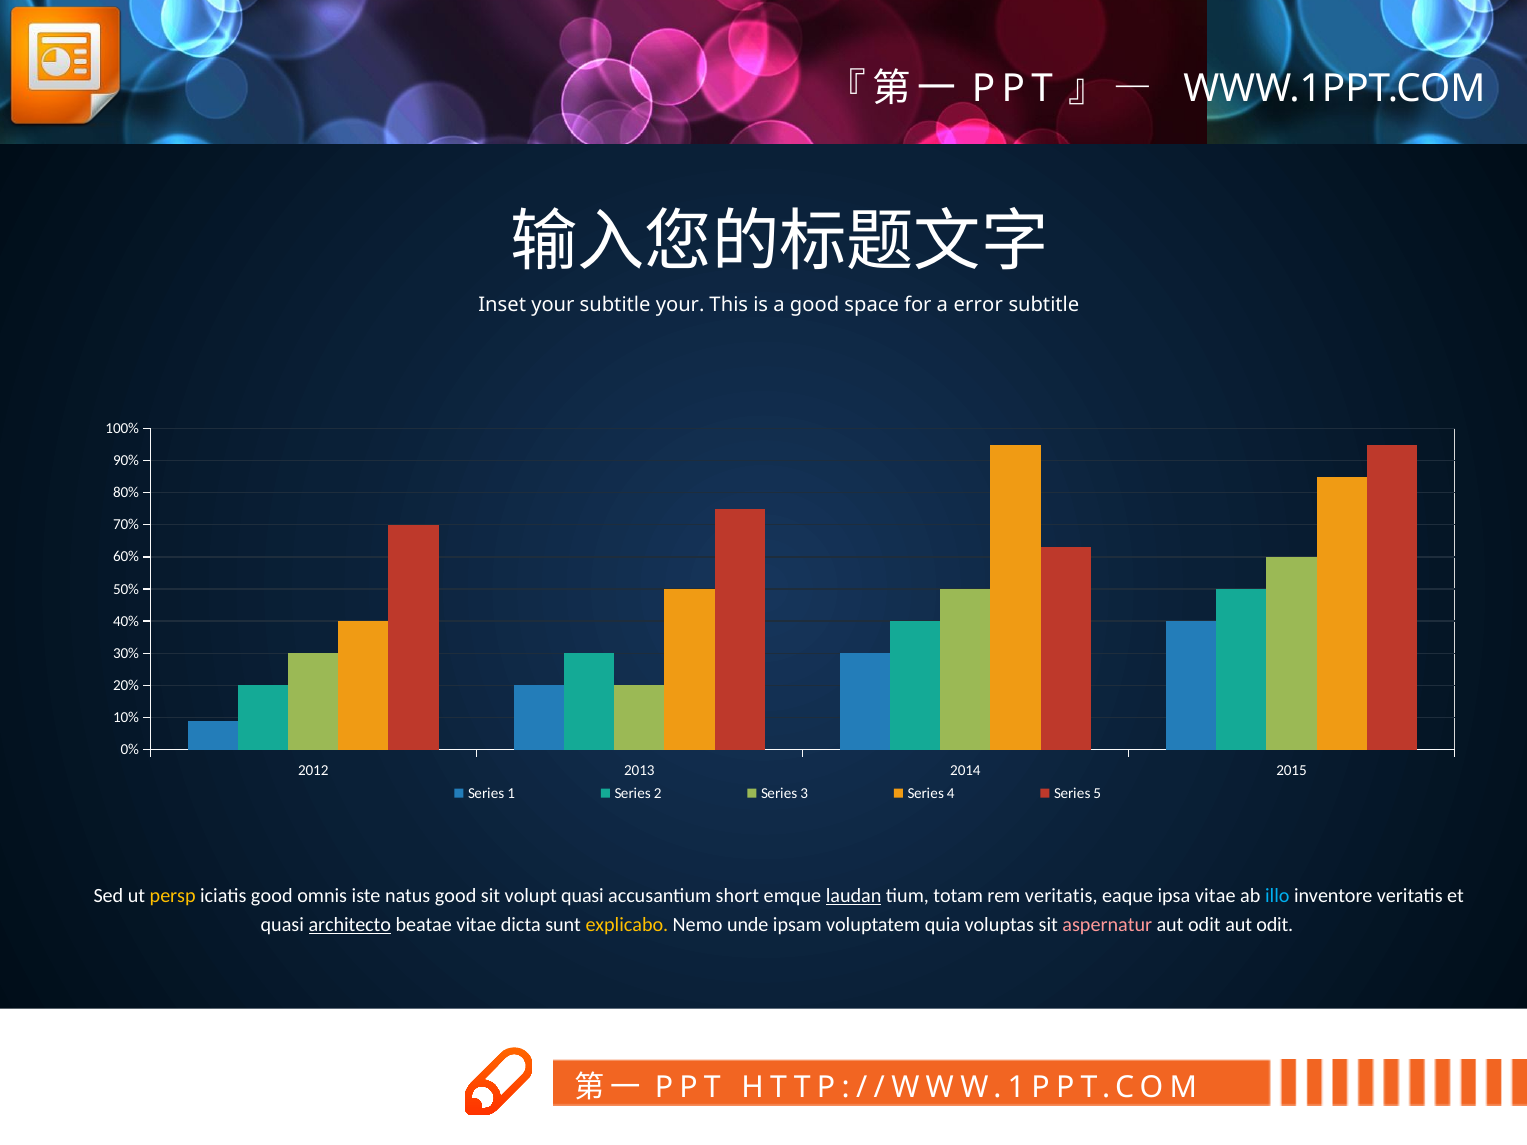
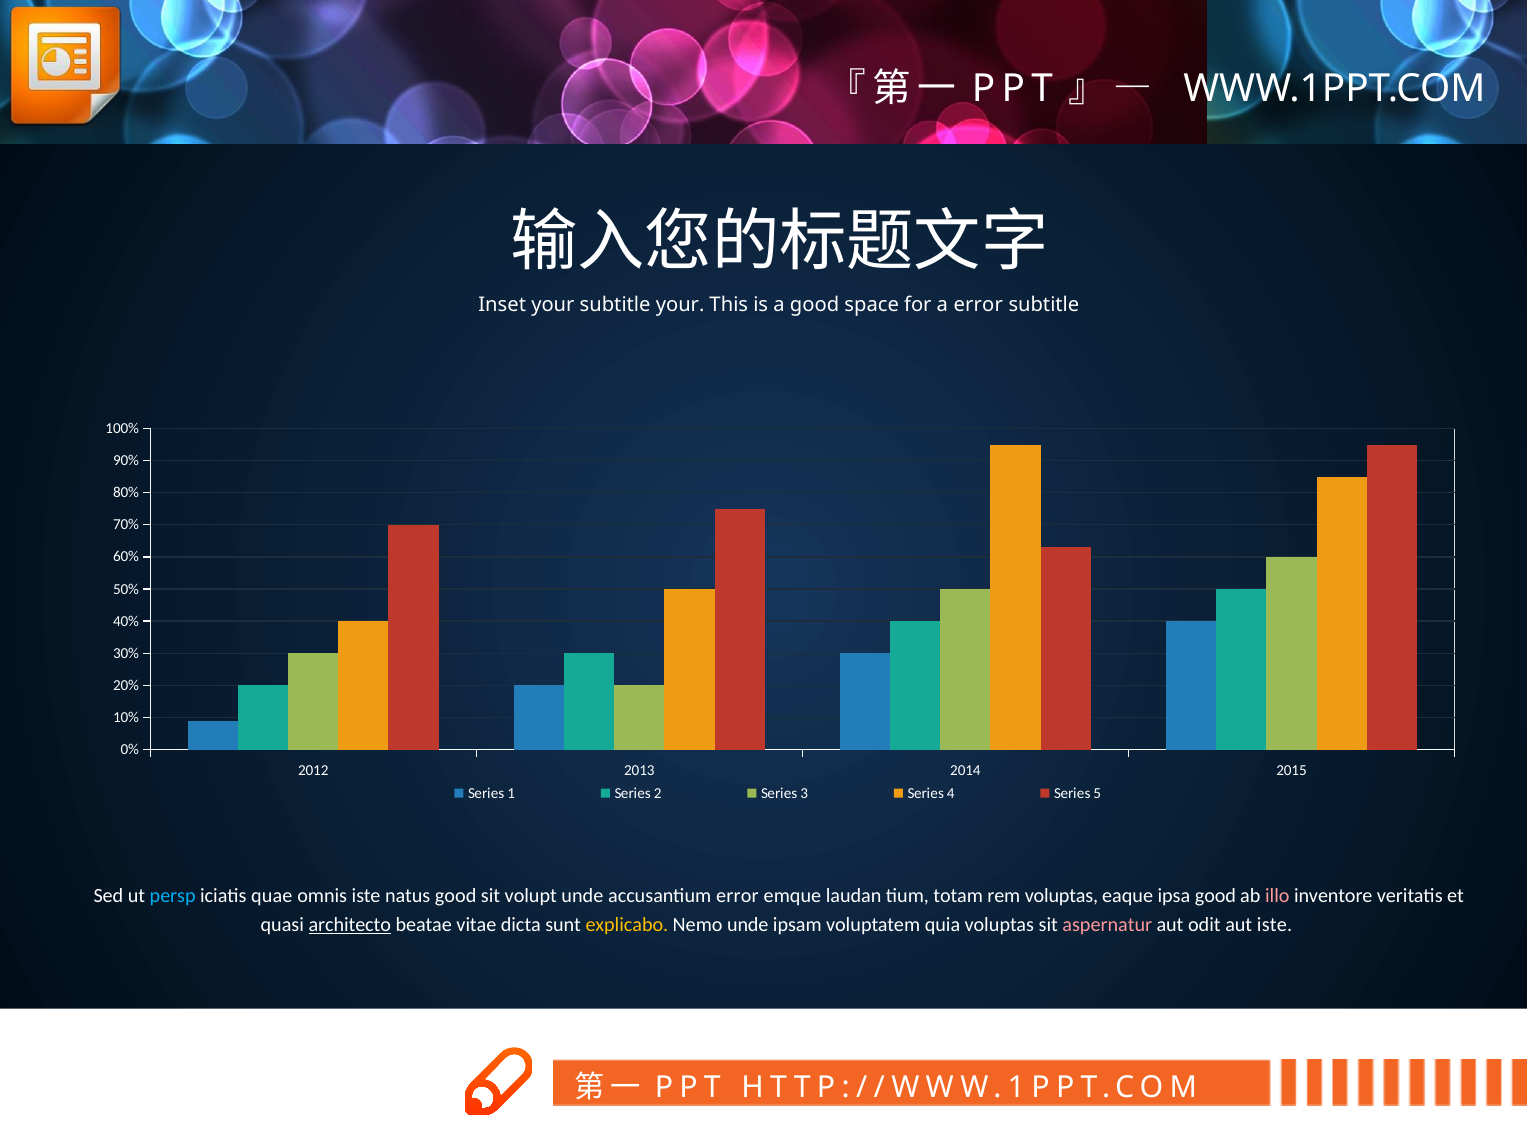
persp colour: yellow -> light blue
iciatis good: good -> quae
volupt quasi: quasi -> unde
accusantium short: short -> error
laudan underline: present -> none
rem veritatis: veritatis -> voluptas
ipsa vitae: vitae -> good
illo colour: light blue -> pink
odit aut odit: odit -> iste
